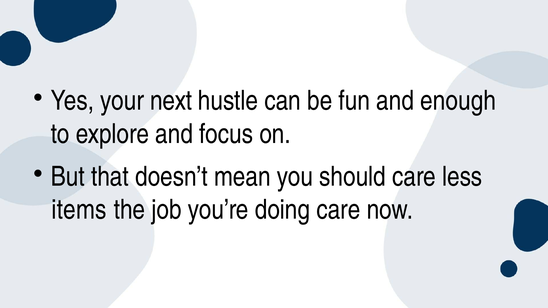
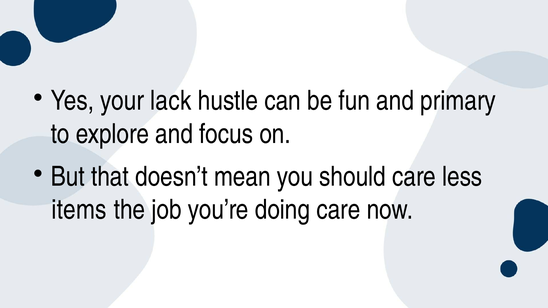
next: next -> lack
enough: enough -> primary
